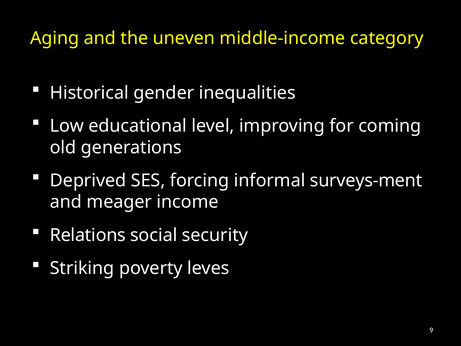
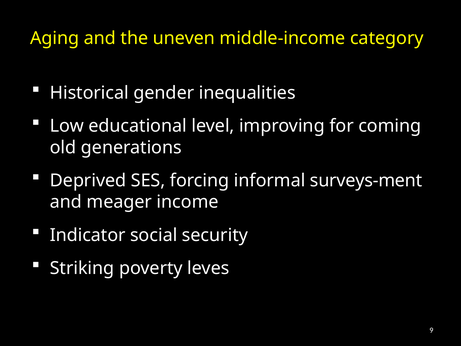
Relations: Relations -> Indicator
